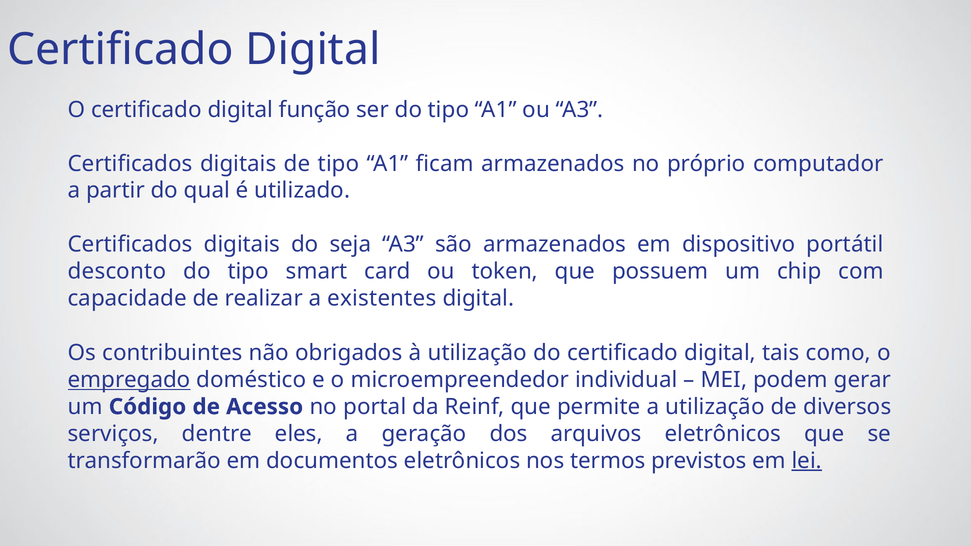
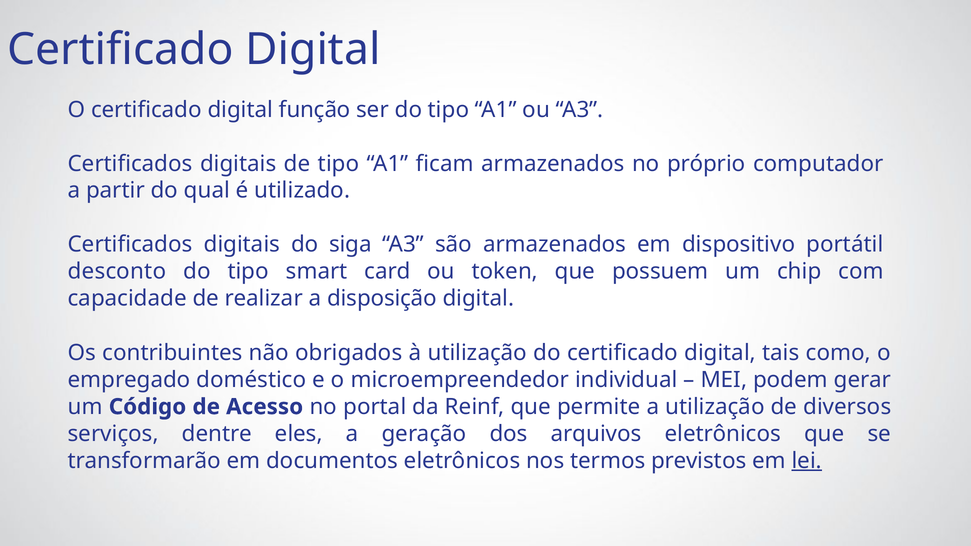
seja: seja -> siga
existentes: existentes -> disposição
empregado underline: present -> none
